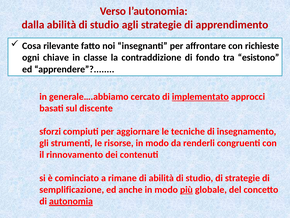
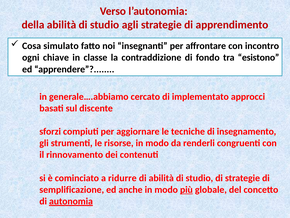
dalla: dalla -> della
rilevante: rilevante -> simulato
richieste: richieste -> incontro
implementato underline: present -> none
rimane: rimane -> ridurre
